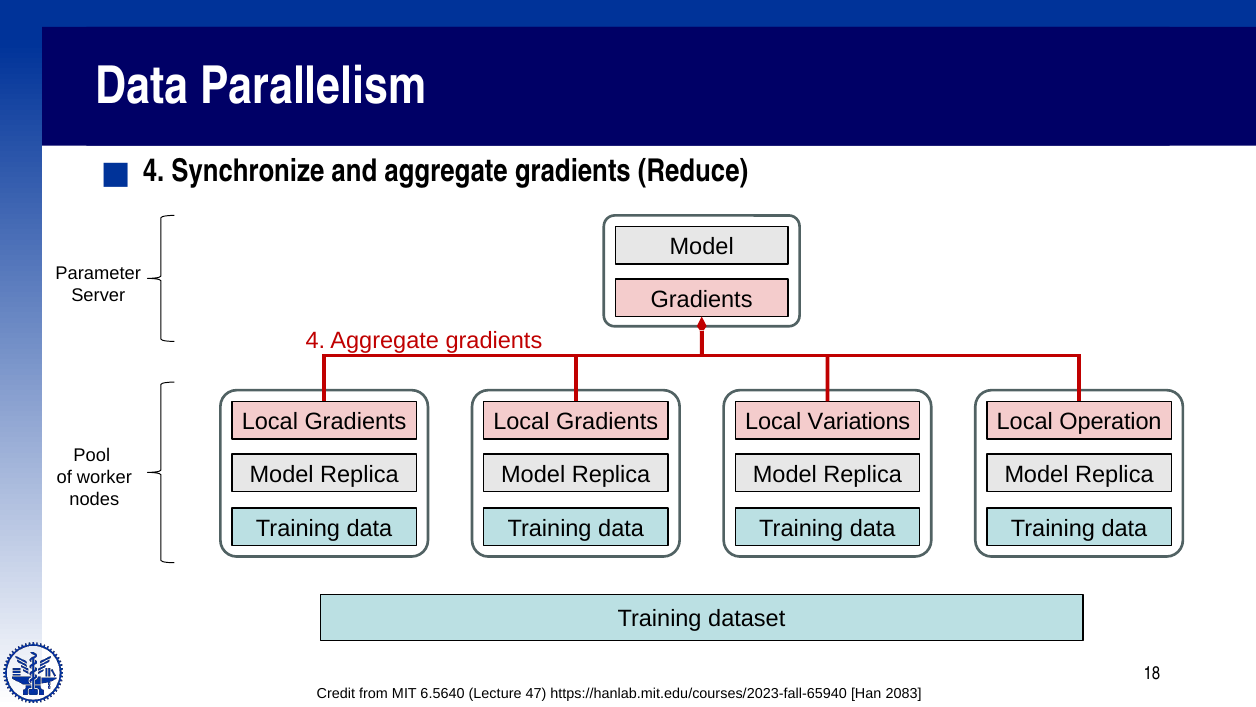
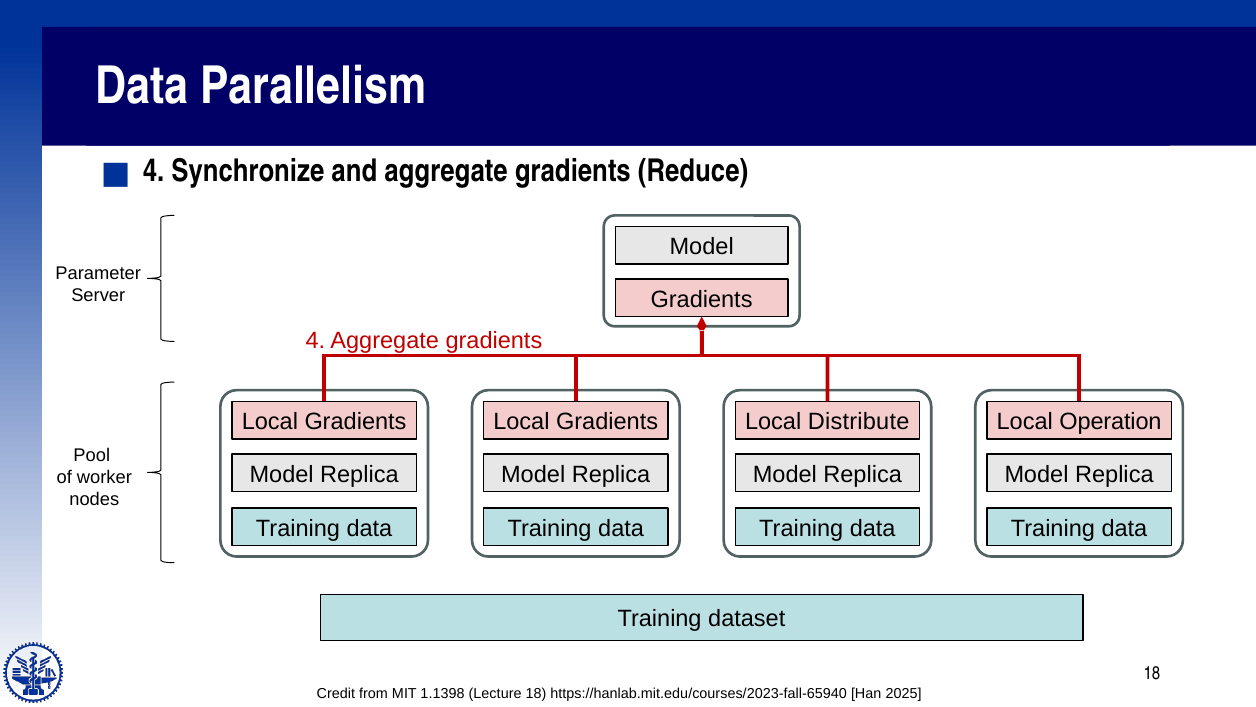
Variations: Variations -> Distribute
6.5640: 6.5640 -> 1.1398
Lecture 47: 47 -> 18
2083: 2083 -> 2025
